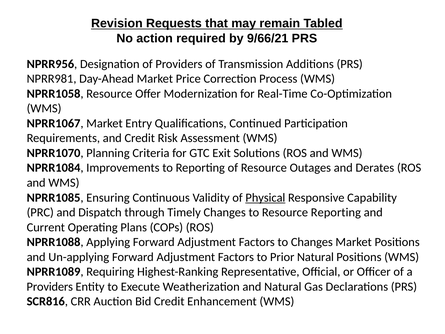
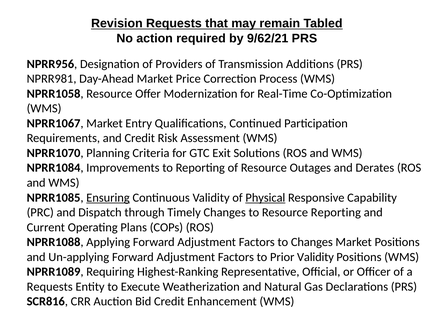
9/66/21: 9/66/21 -> 9/62/21
Ensuring underline: none -> present
Prior Natural: Natural -> Validity
Providers at (50, 286): Providers -> Requests
